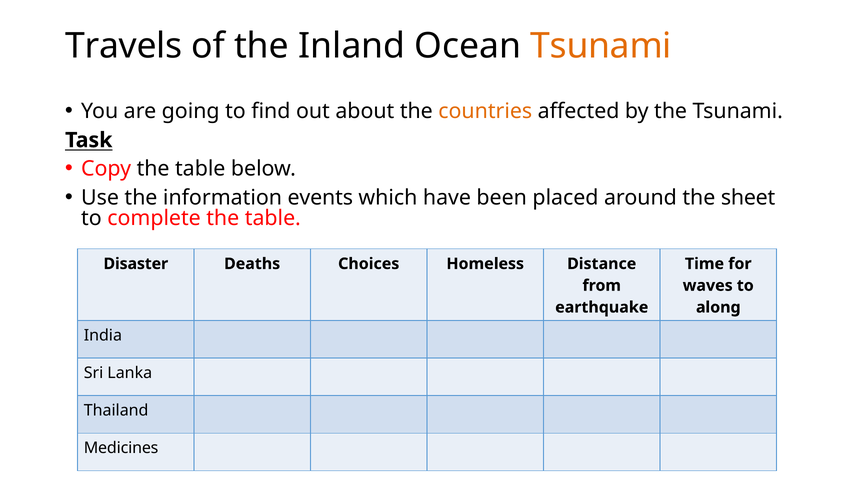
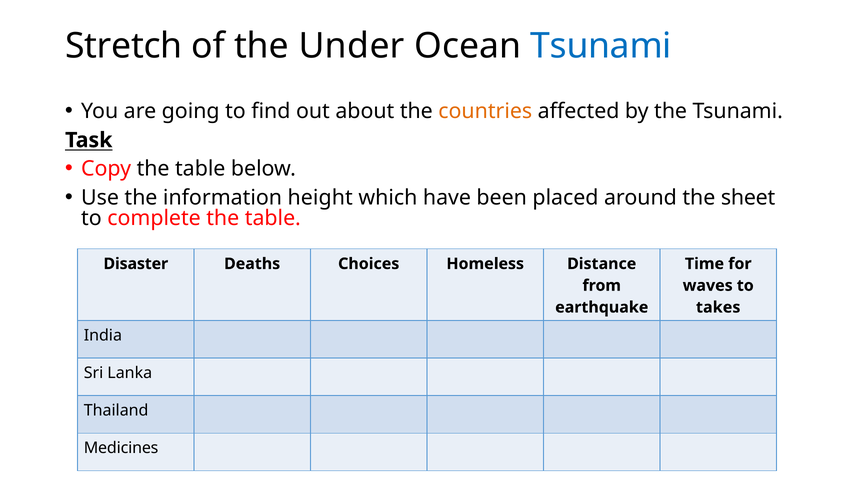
Travels: Travels -> Stretch
Inland: Inland -> Under
Tsunami at (601, 46) colour: orange -> blue
events: events -> height
along: along -> takes
